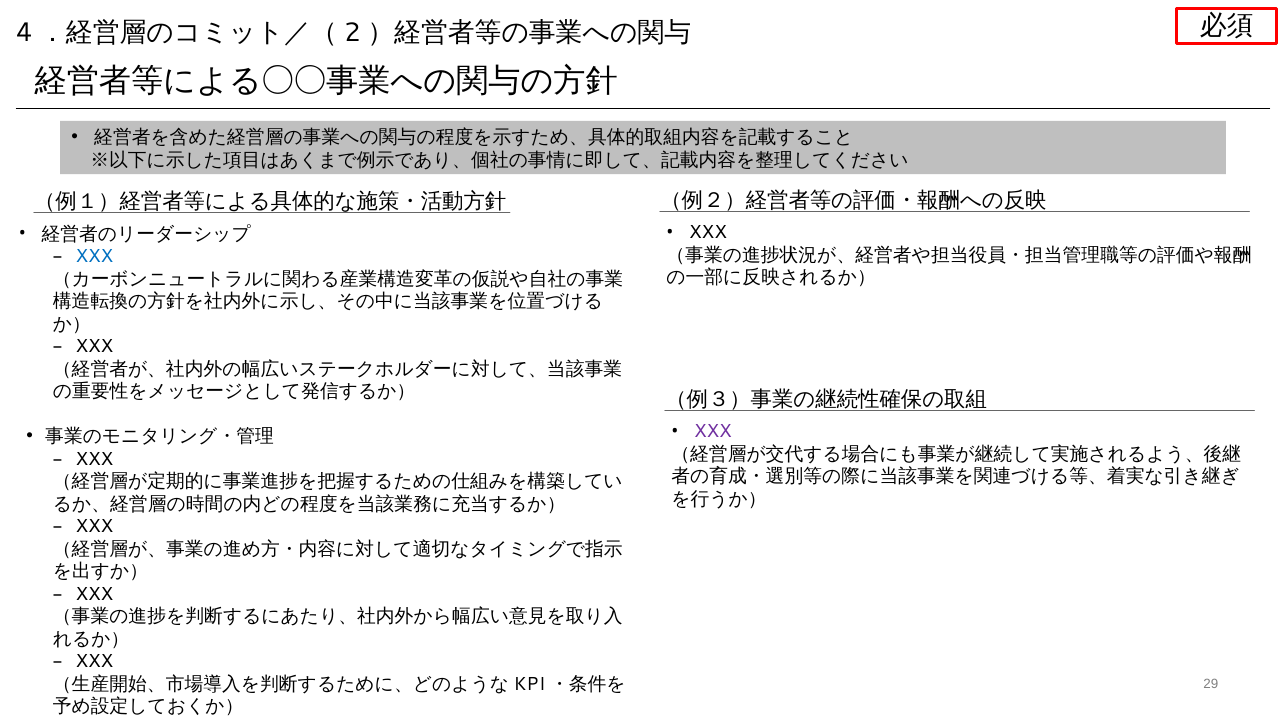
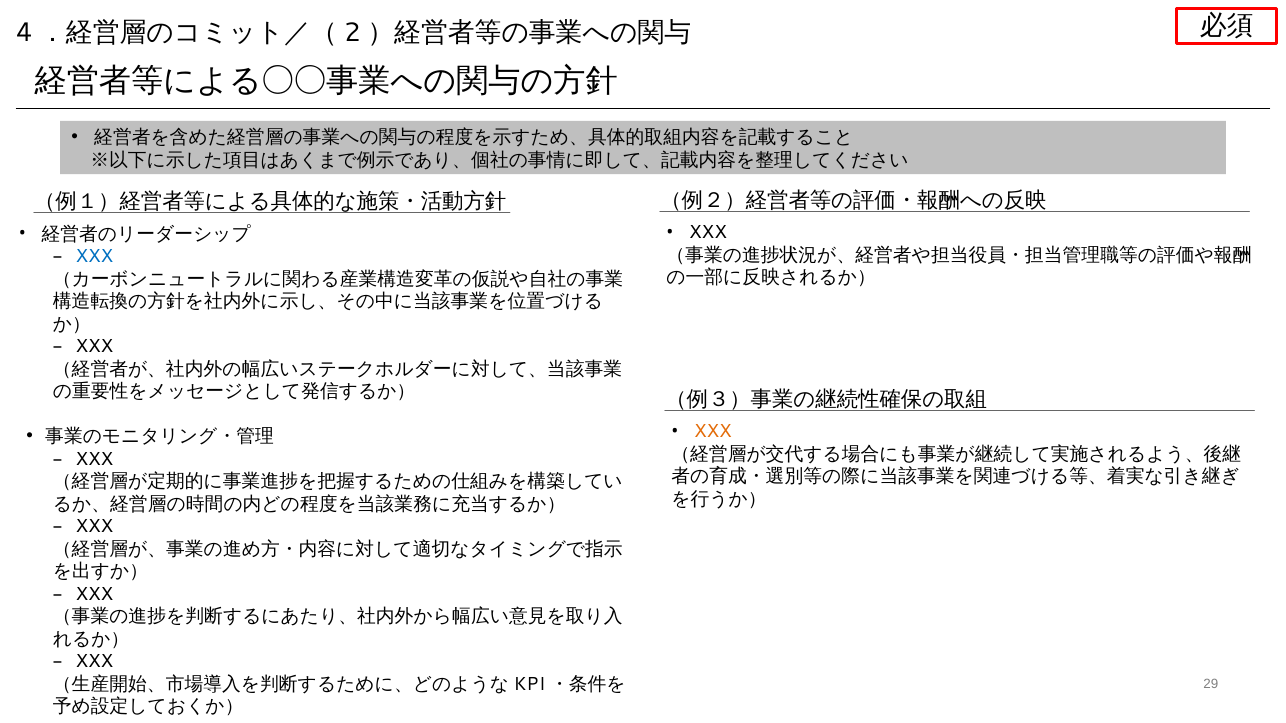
XXX at (713, 432) colour: purple -> orange
